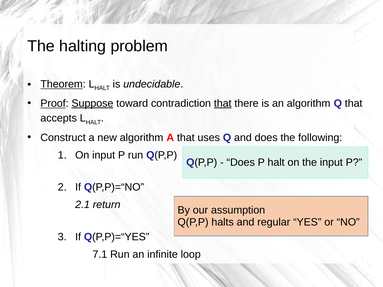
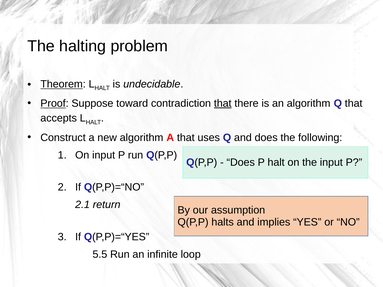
Suppose underline: present -> none
regular: regular -> implies
7.1: 7.1 -> 5.5
